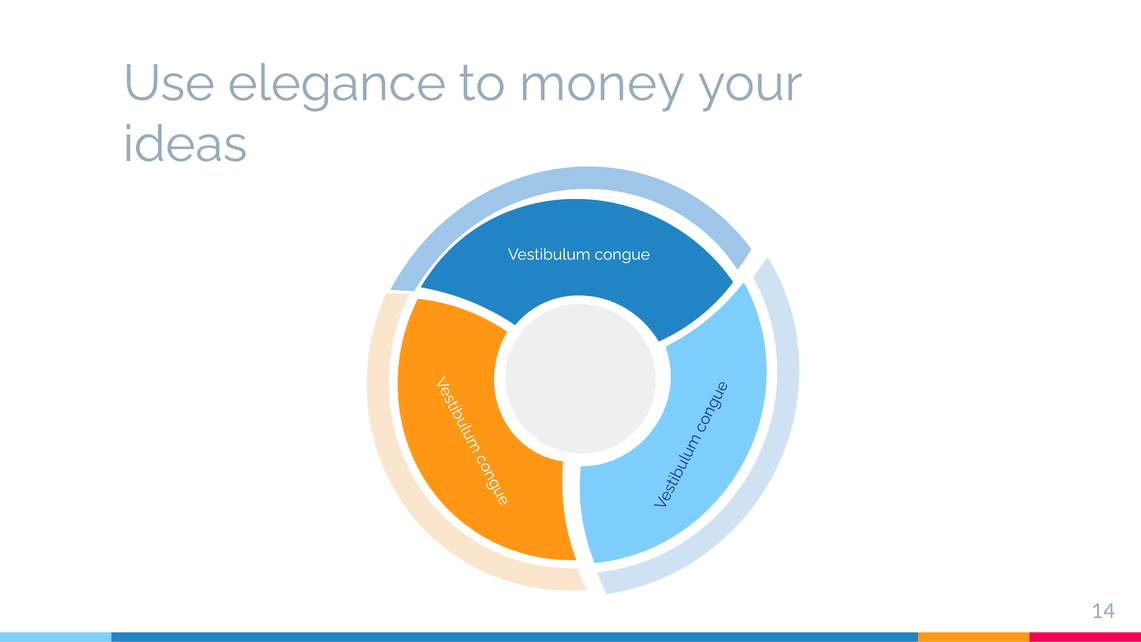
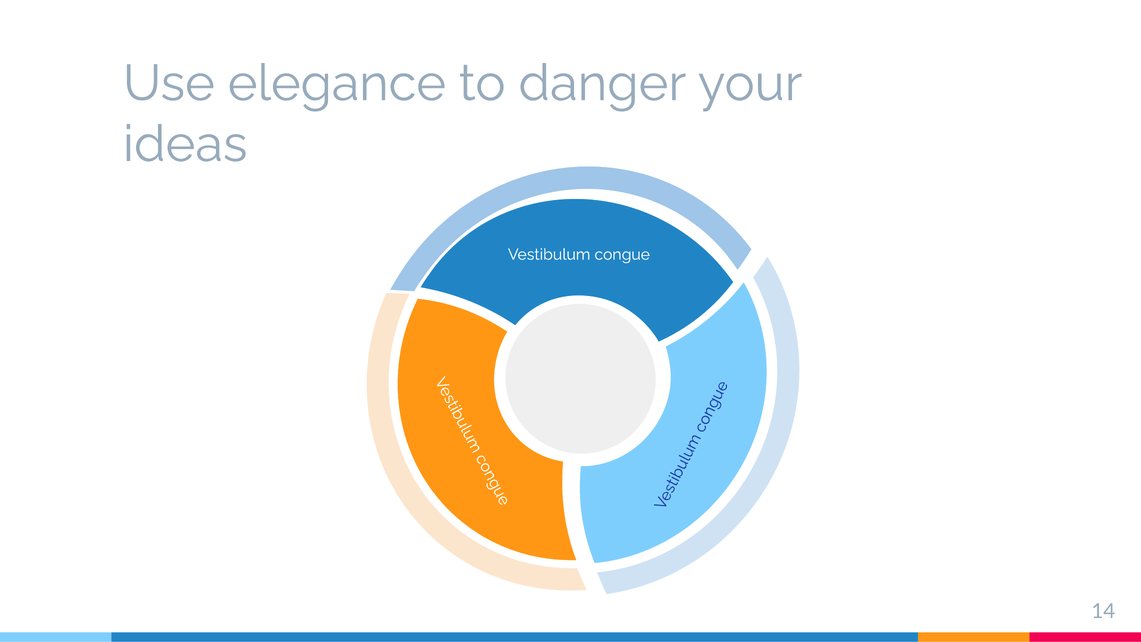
money: money -> danger
